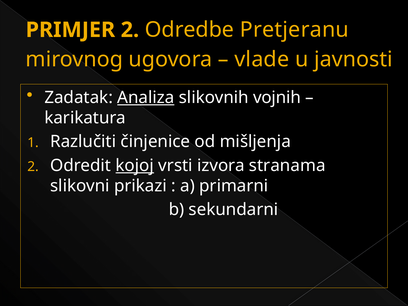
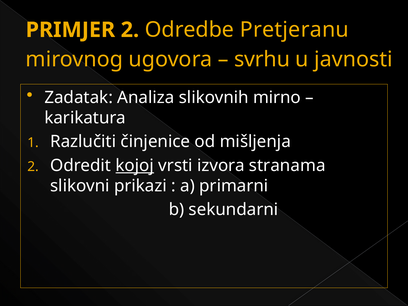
vlade: vlade -> svrhu
Analiza underline: present -> none
vojnih: vojnih -> mirno
